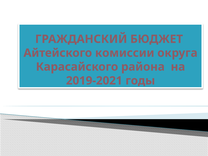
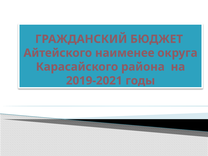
комиссии: комиссии -> наименее
